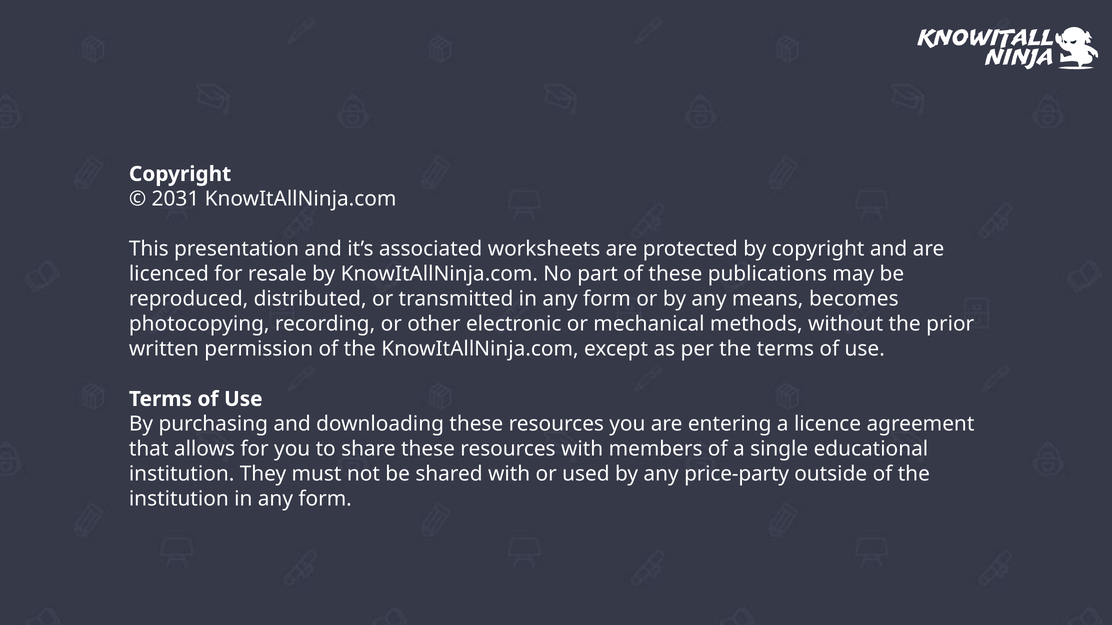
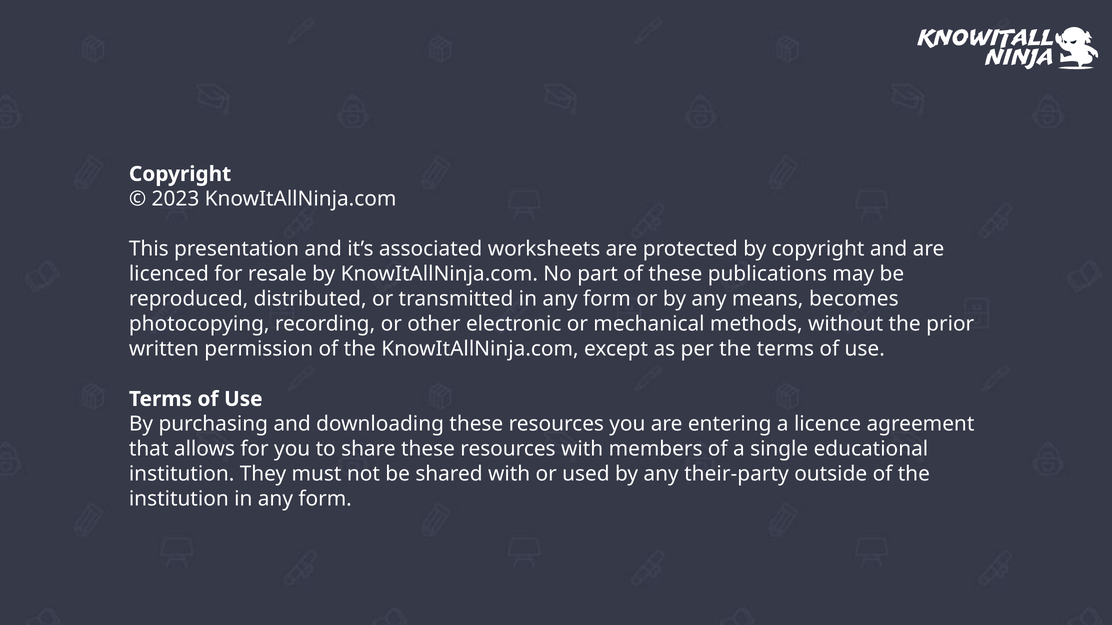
2031: 2031 -> 2023
price-party: price-party -> their-party
